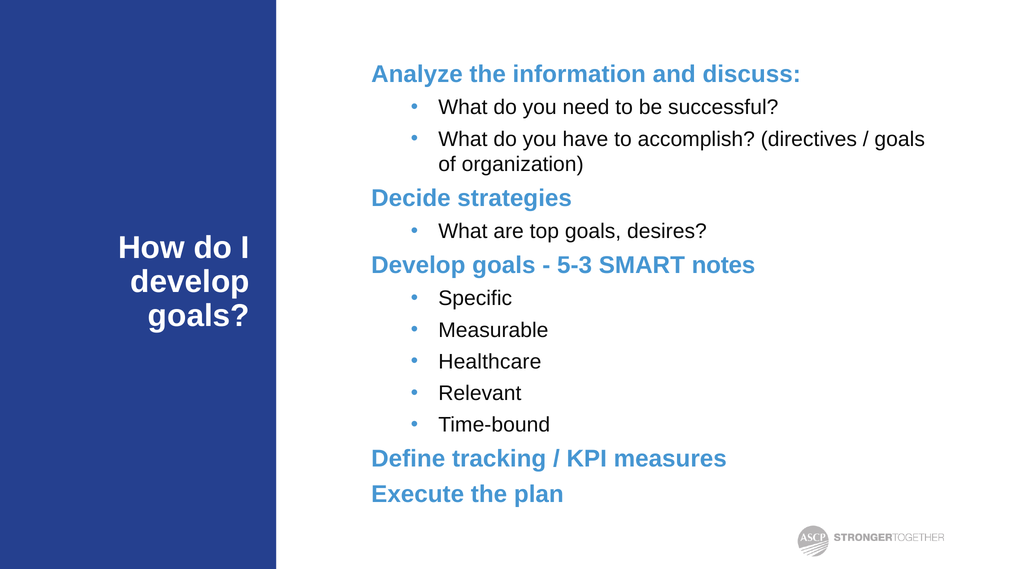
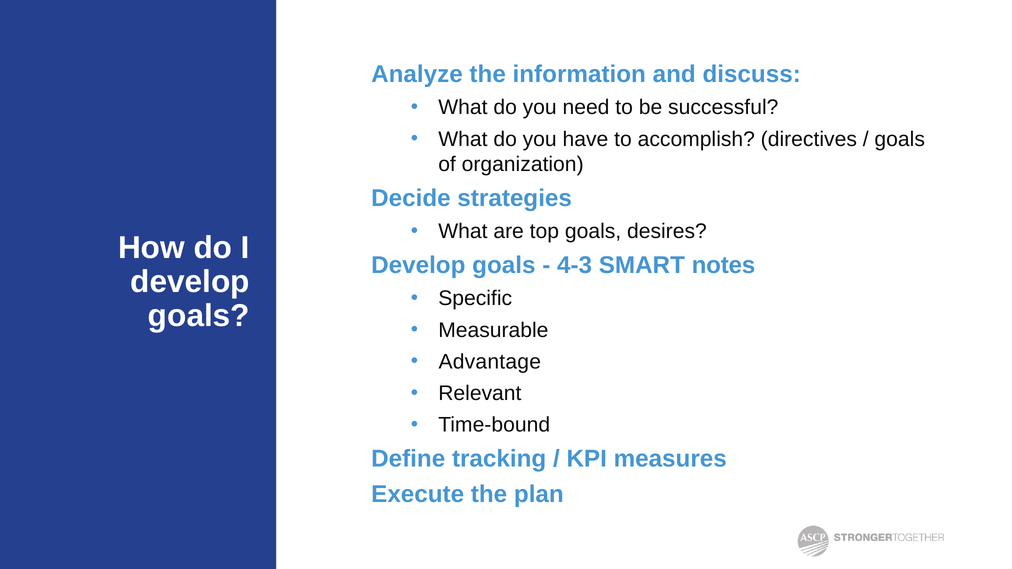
5-3: 5-3 -> 4-3
Healthcare: Healthcare -> Advantage
